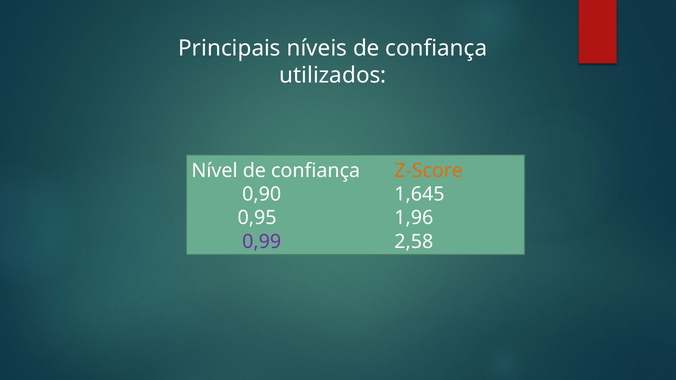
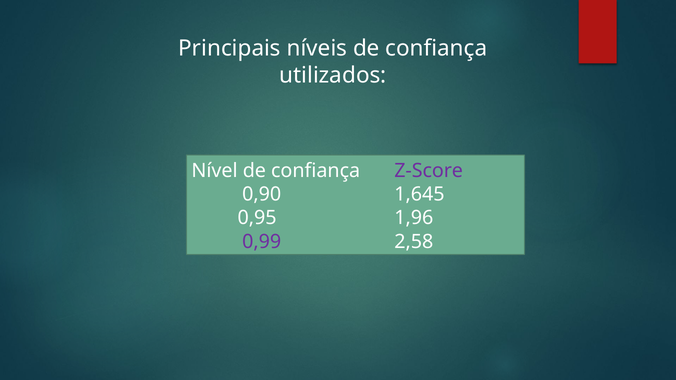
Z-Score colour: orange -> purple
